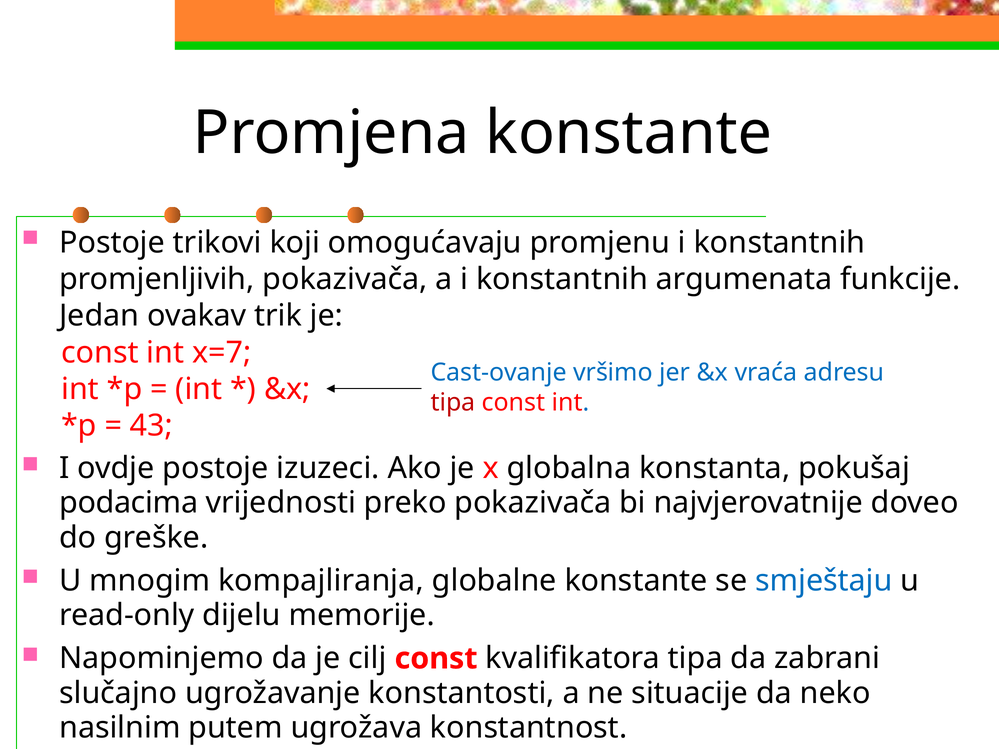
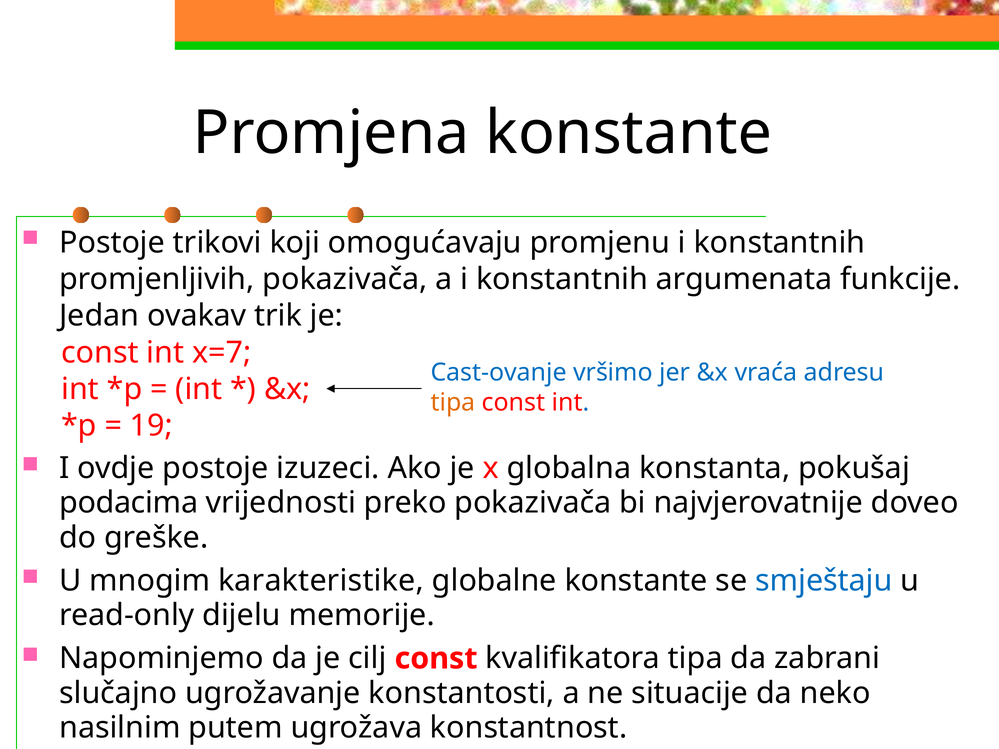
tipa at (453, 403) colour: red -> orange
43: 43 -> 19
kompajliranja: kompajliranja -> karakteristike
